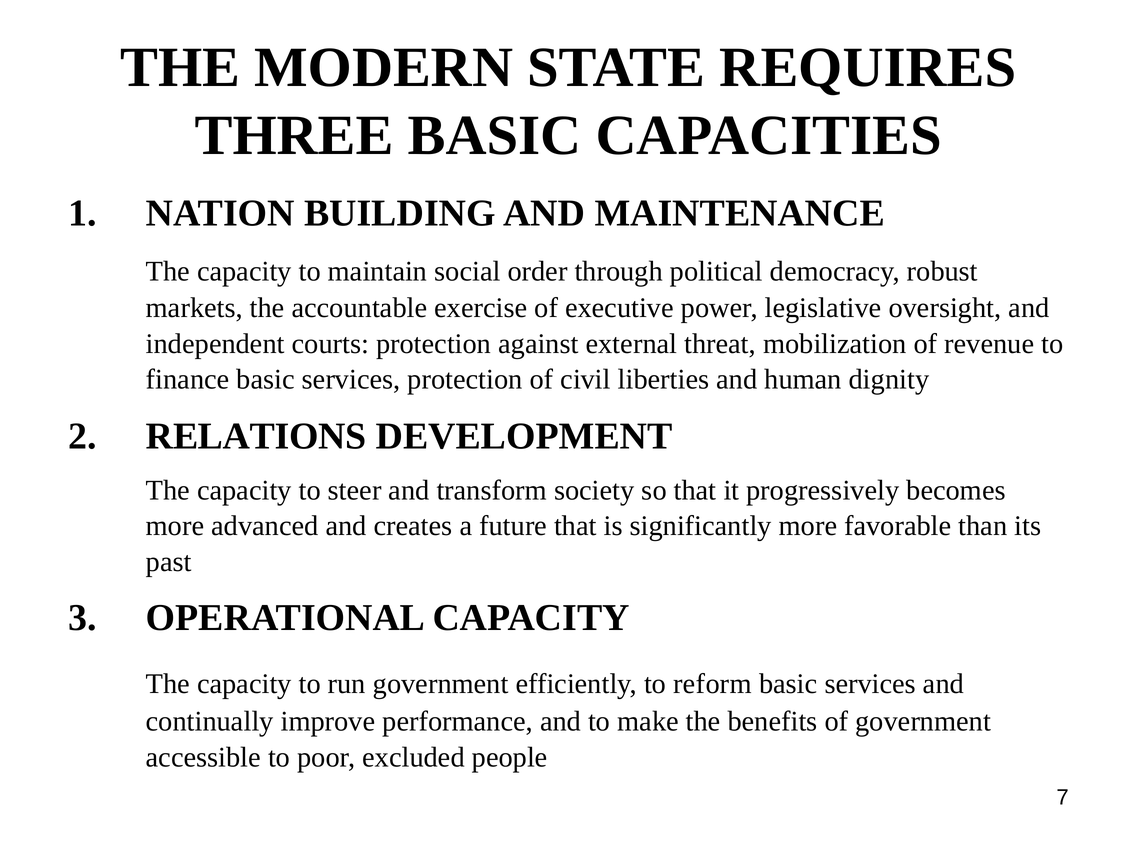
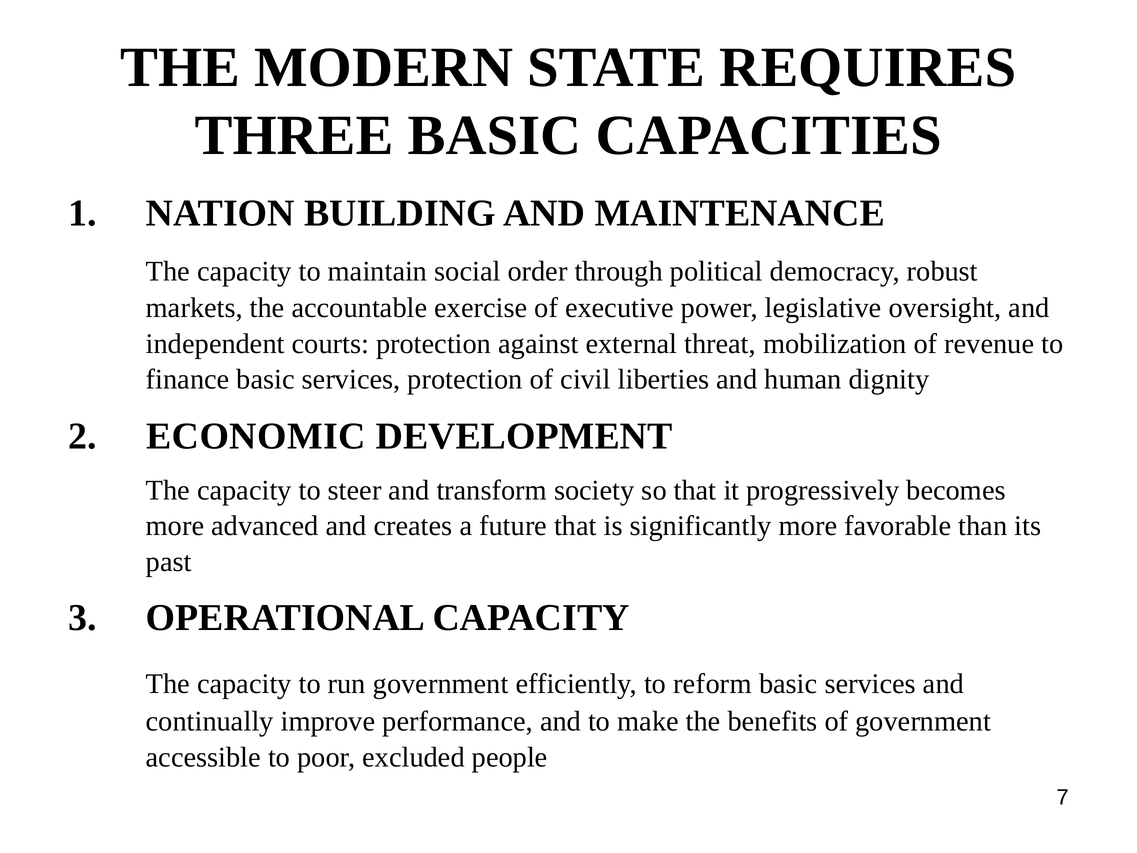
RELATIONS: RELATIONS -> ECONOMIC
